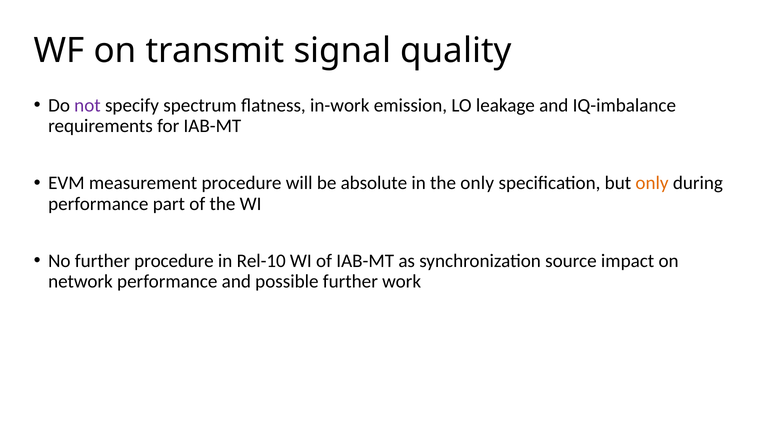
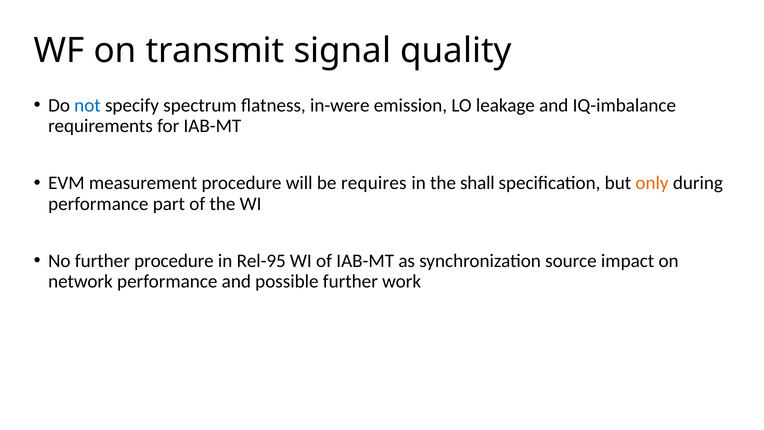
not colour: purple -> blue
in-work: in-work -> in-were
absolute: absolute -> requires
the only: only -> shall
Rel-10: Rel-10 -> Rel-95
